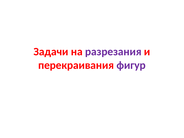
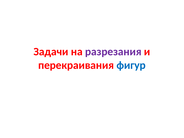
фигур colour: purple -> blue
